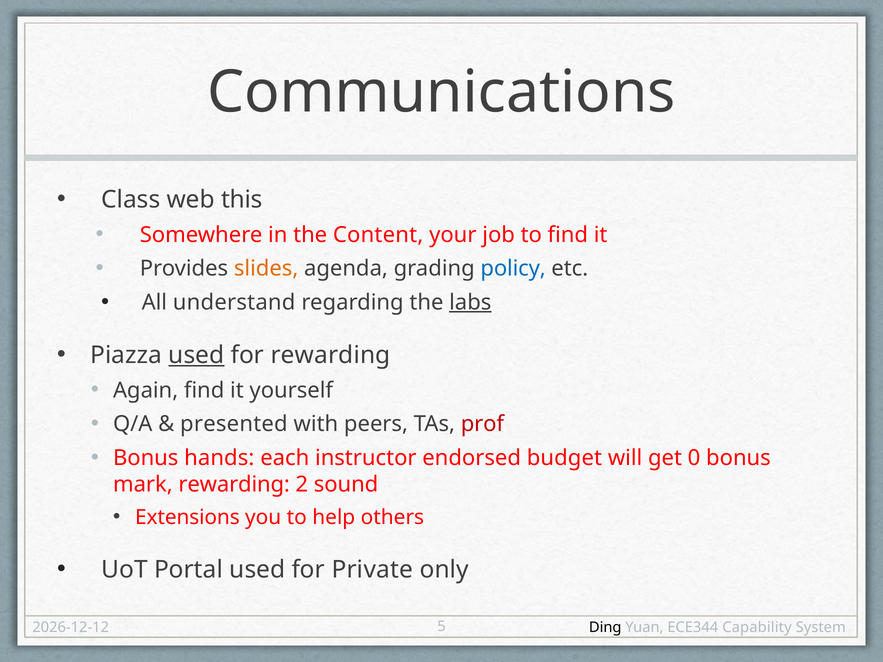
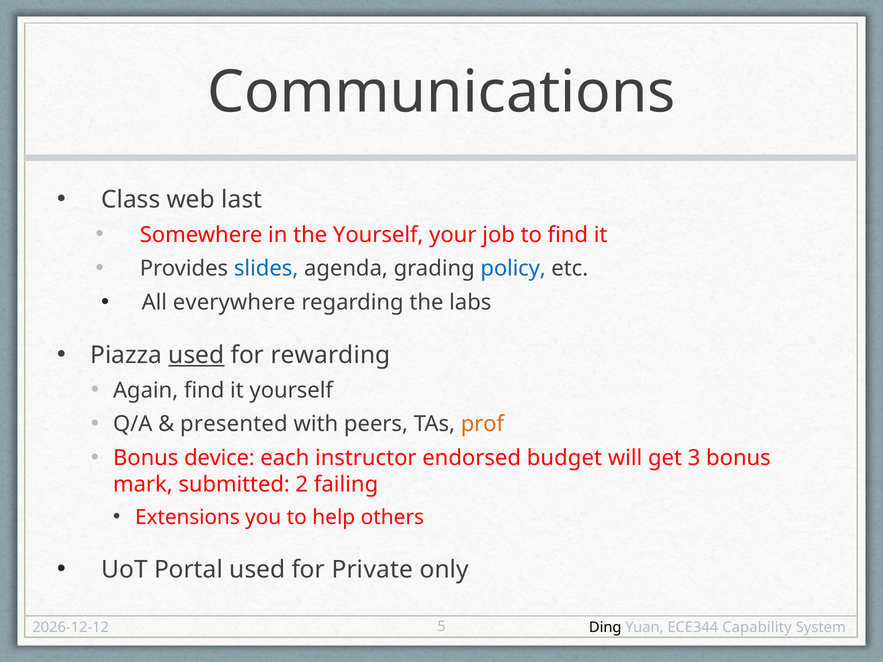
this: this -> last
the Content: Content -> Yourself
slides colour: orange -> blue
understand: understand -> everywhere
labs underline: present -> none
prof colour: red -> orange
hands: hands -> device
0: 0 -> 3
mark rewarding: rewarding -> submitted
sound: sound -> failing
